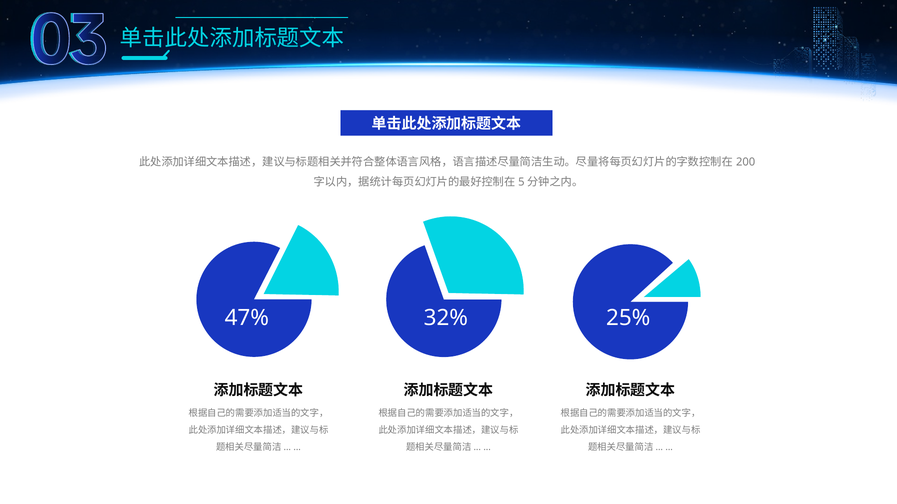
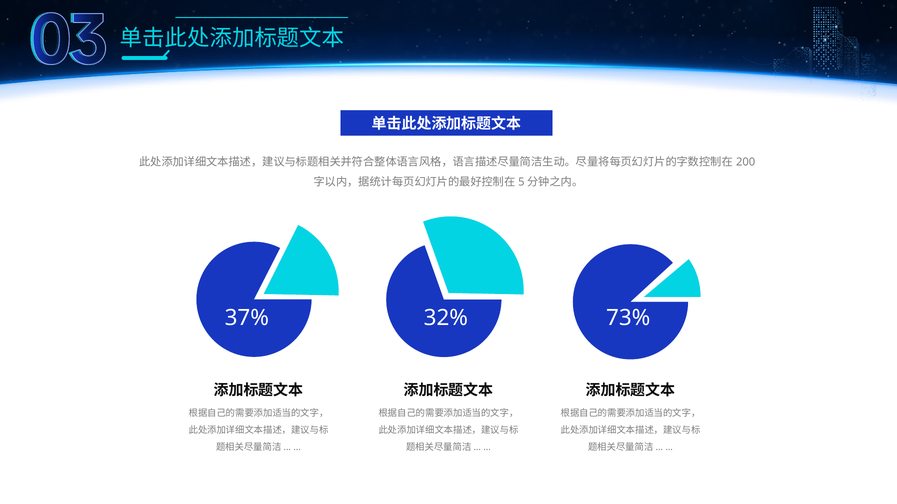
47%: 47% -> 37%
25%: 25% -> 73%
